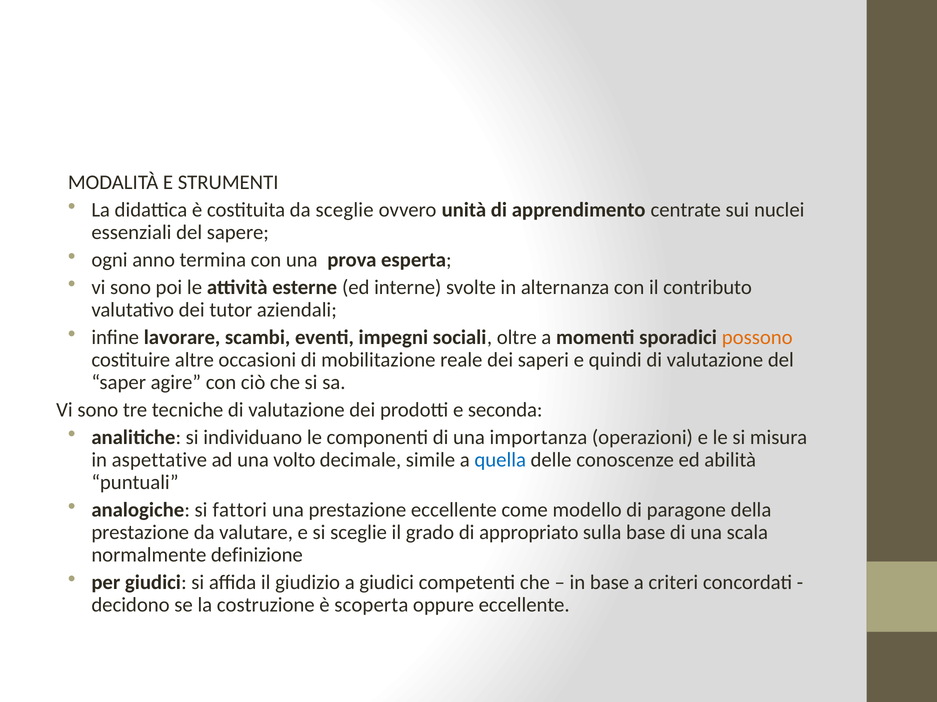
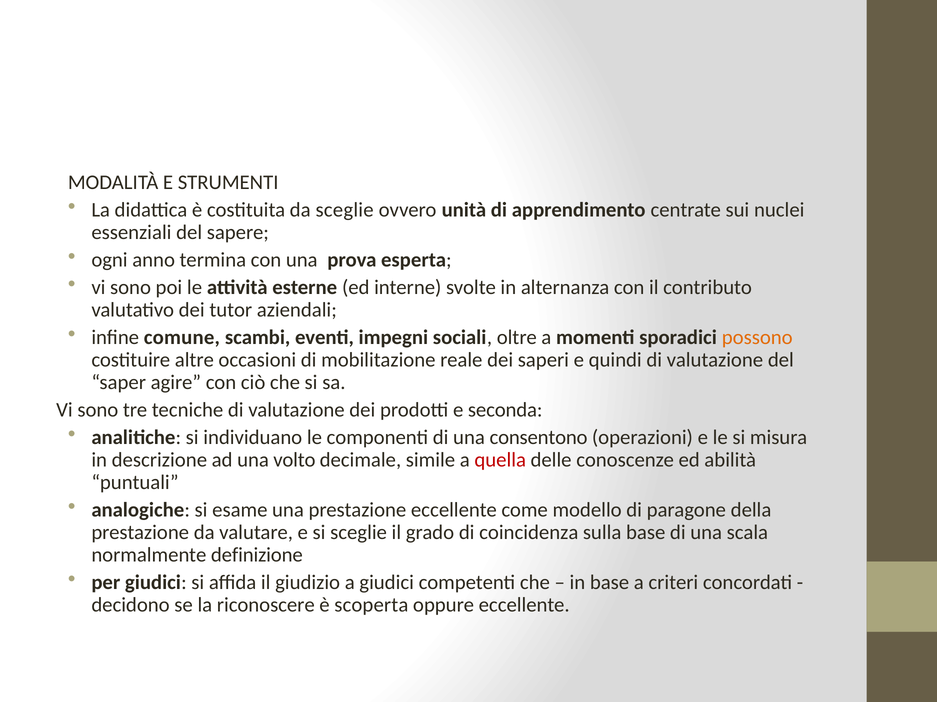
lavorare: lavorare -> comune
importanza: importanza -> consentono
aspettative: aspettative -> descrizione
quella colour: blue -> red
fattori: fattori -> esame
appropriato: appropriato -> coincidenza
costruzione: costruzione -> riconoscere
